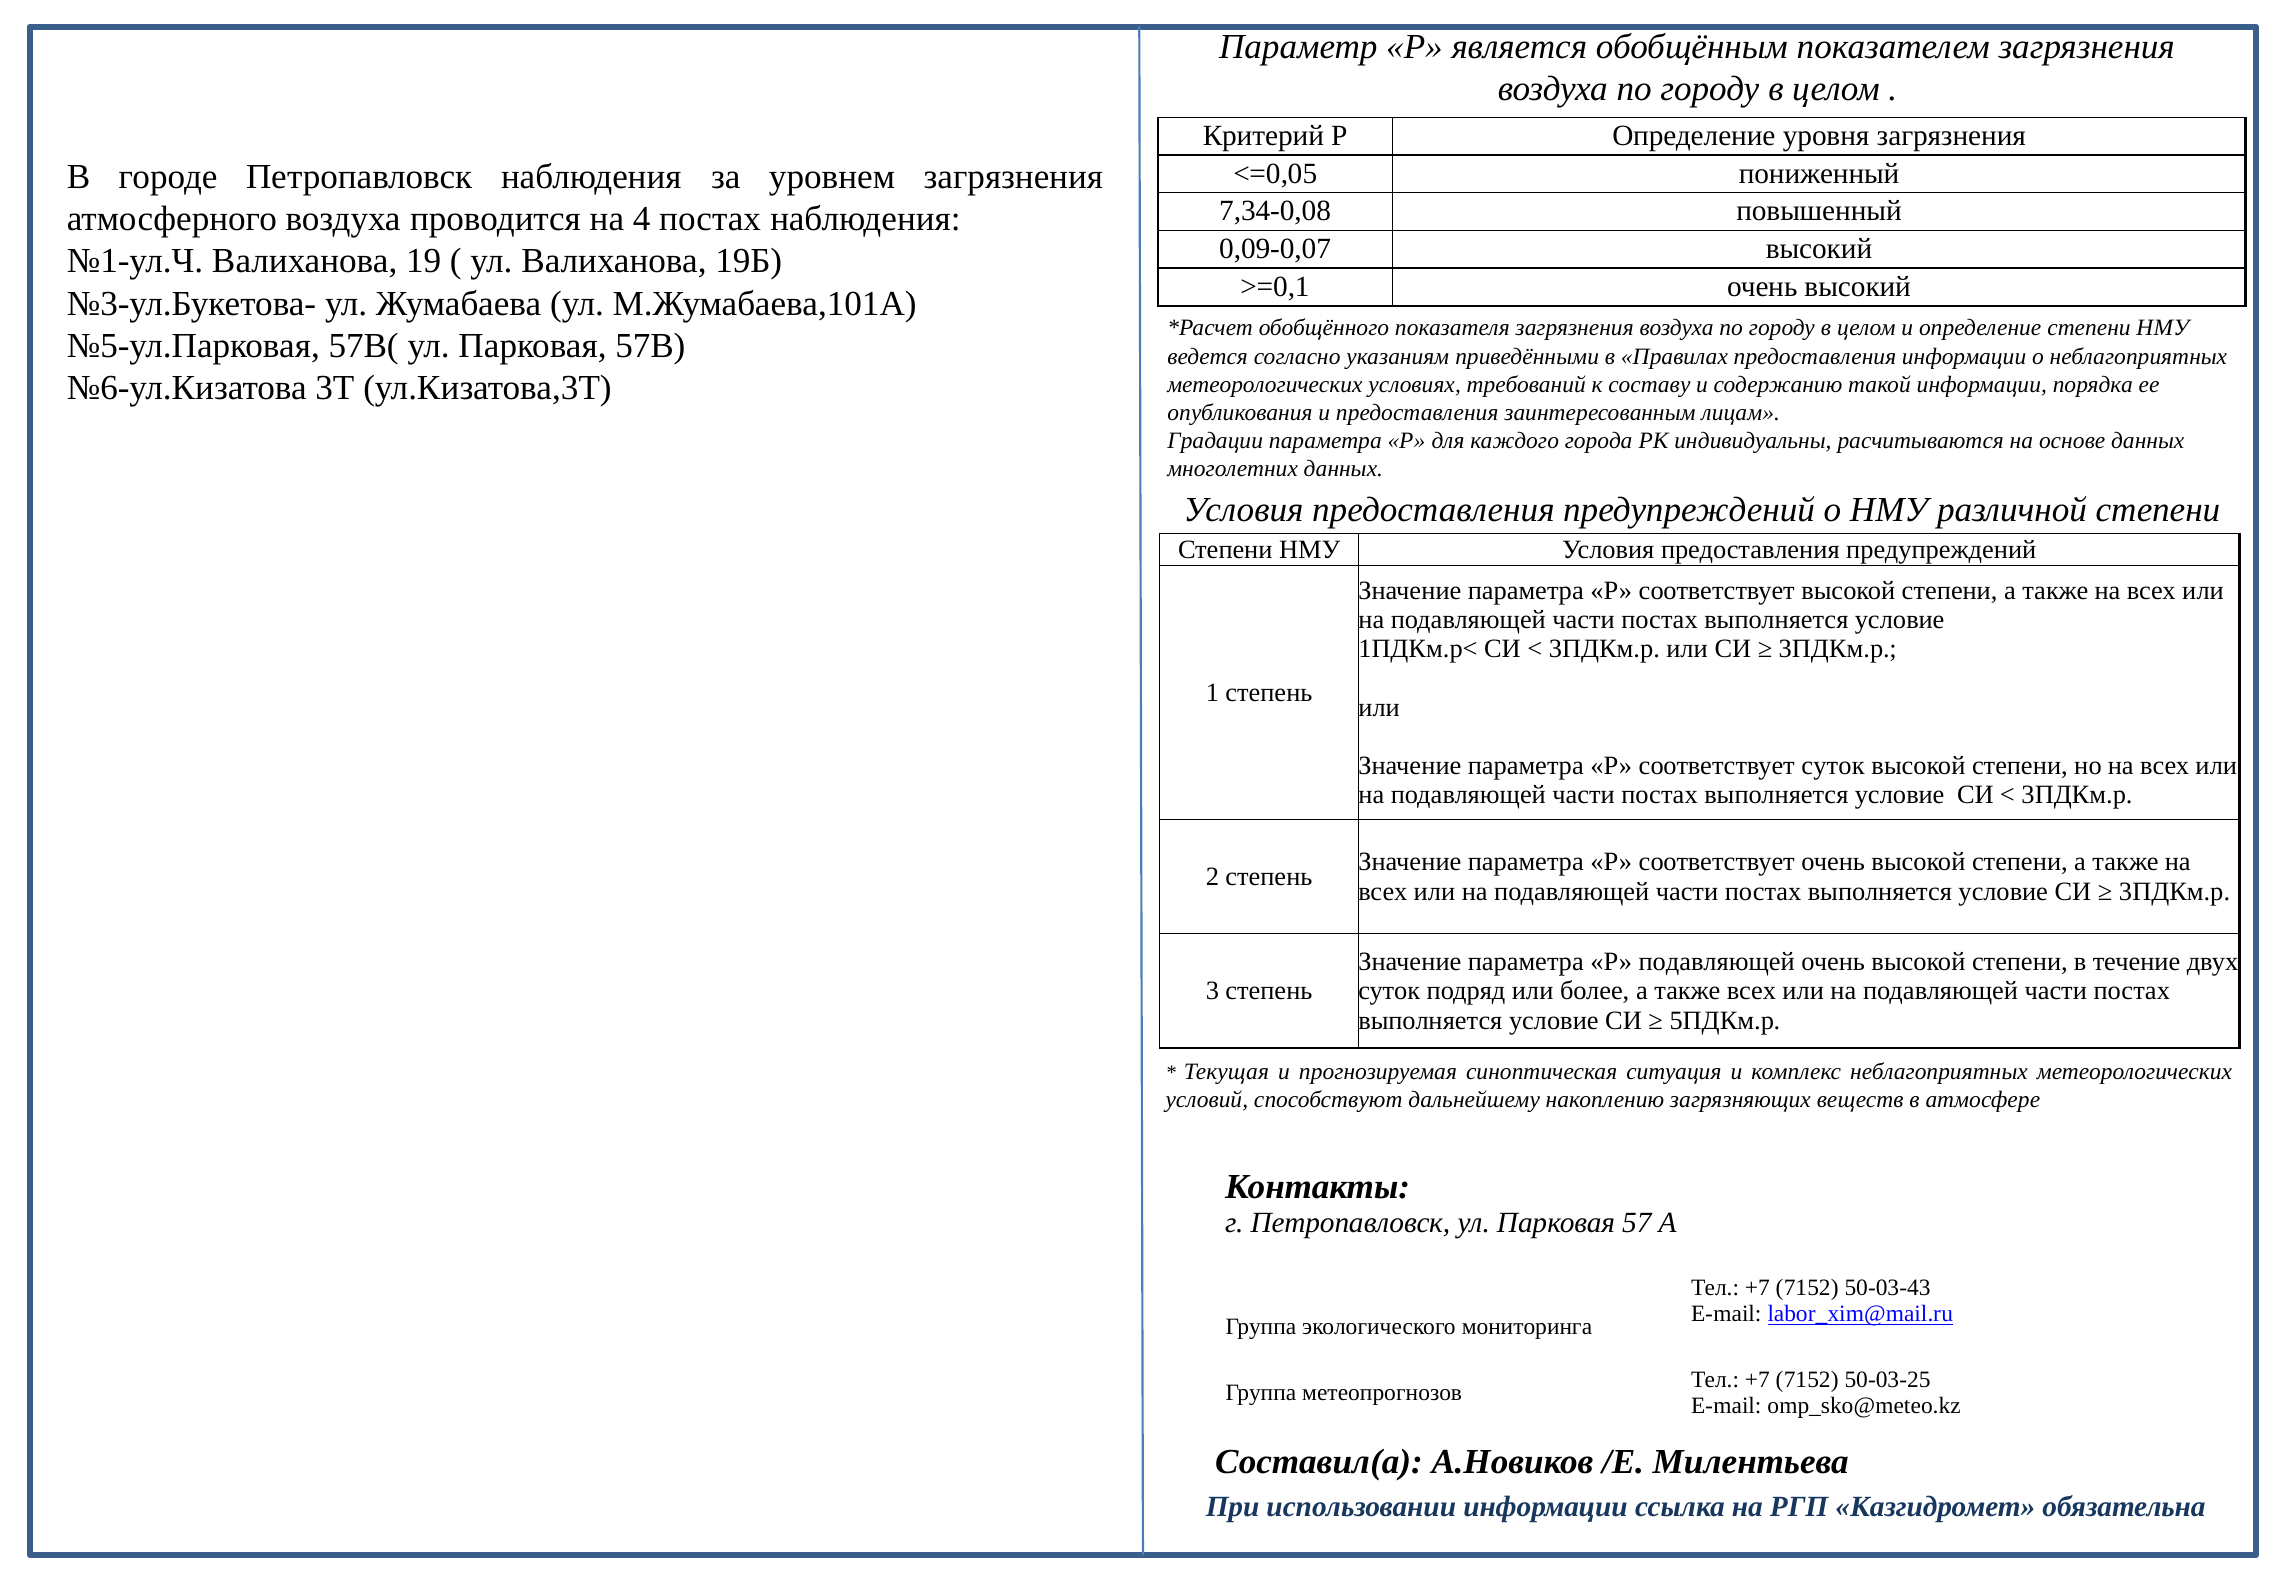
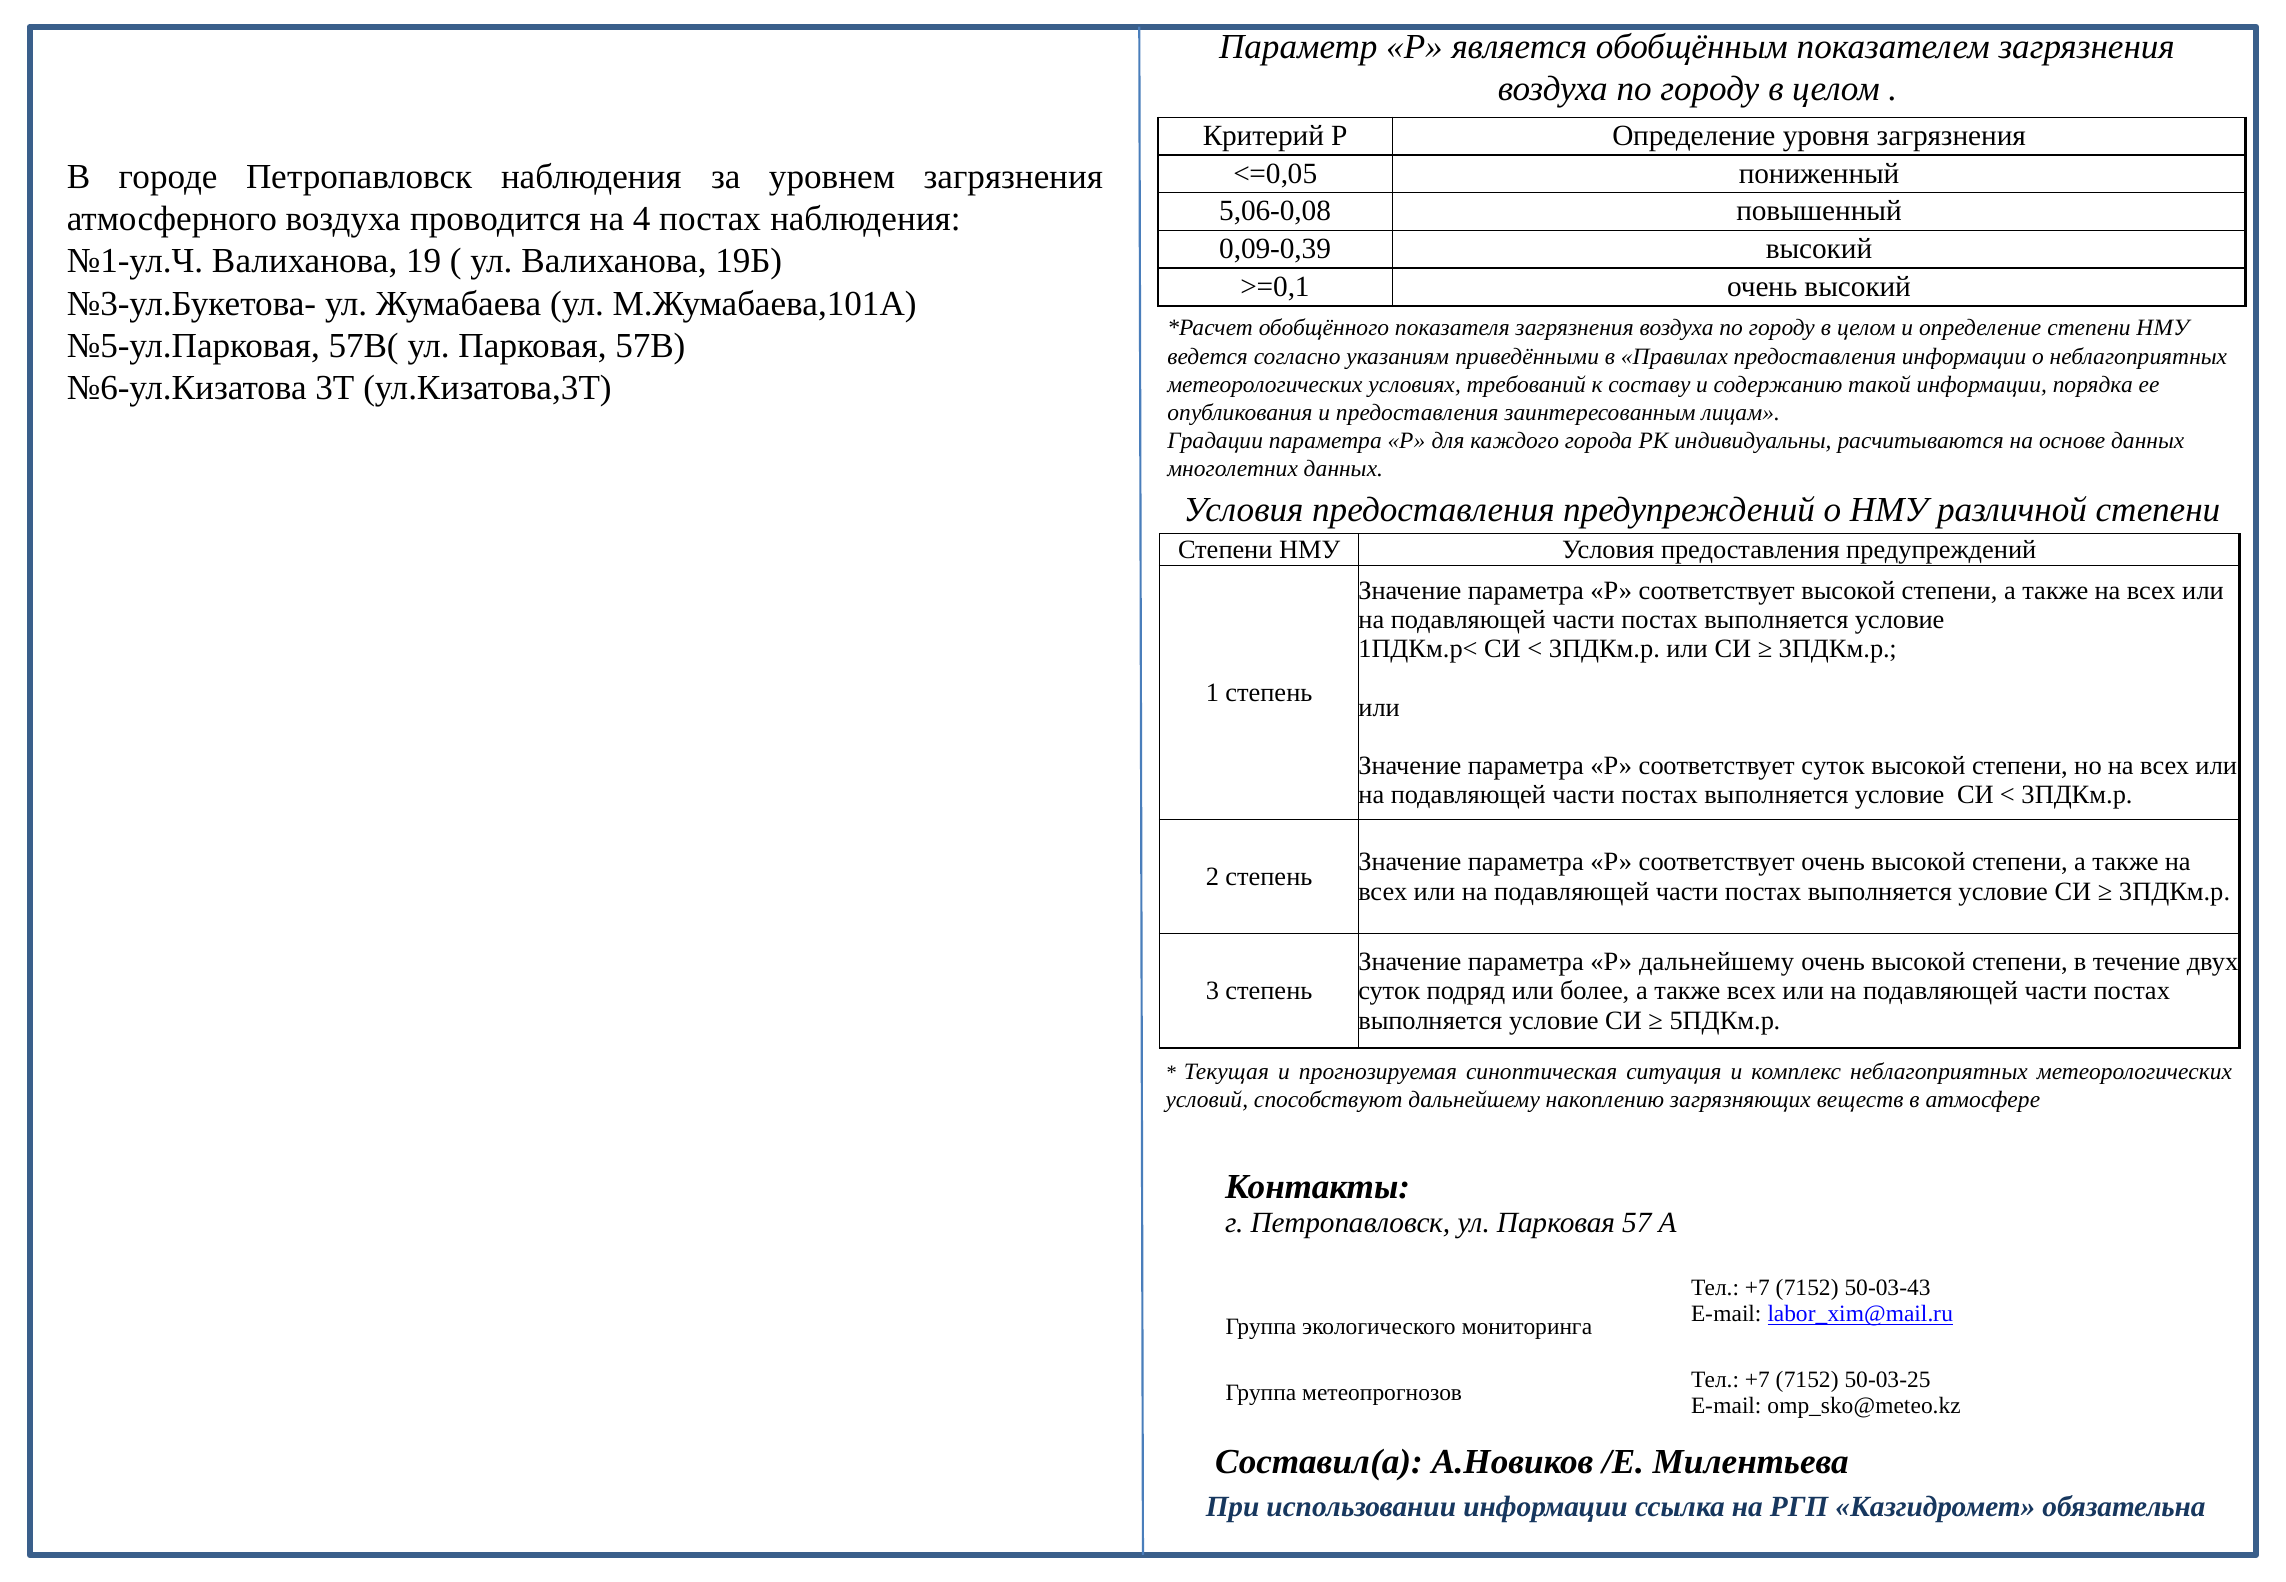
7,34-0,08: 7,34-0,08 -> 5,06-0,08
0,09-0,07: 0,09-0,07 -> 0,09-0,39
Р подавляющей: подавляющей -> дальнейшему
